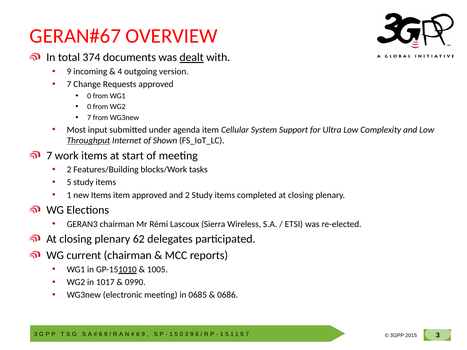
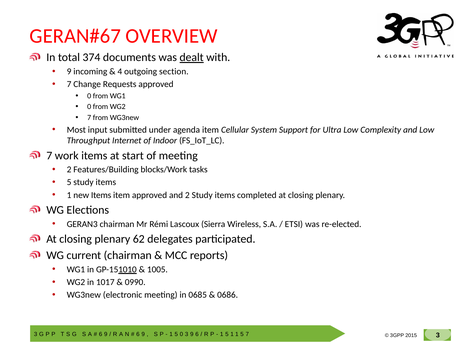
version: version -> section
Throughput underline: present -> none
Shown: Shown -> Indoor
